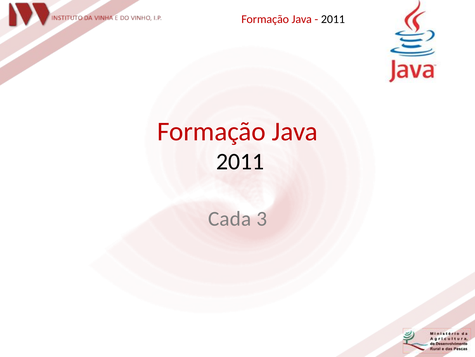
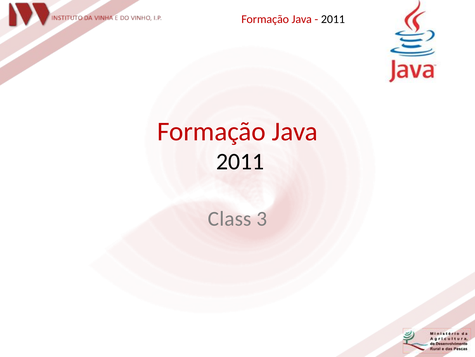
Cada: Cada -> Class
